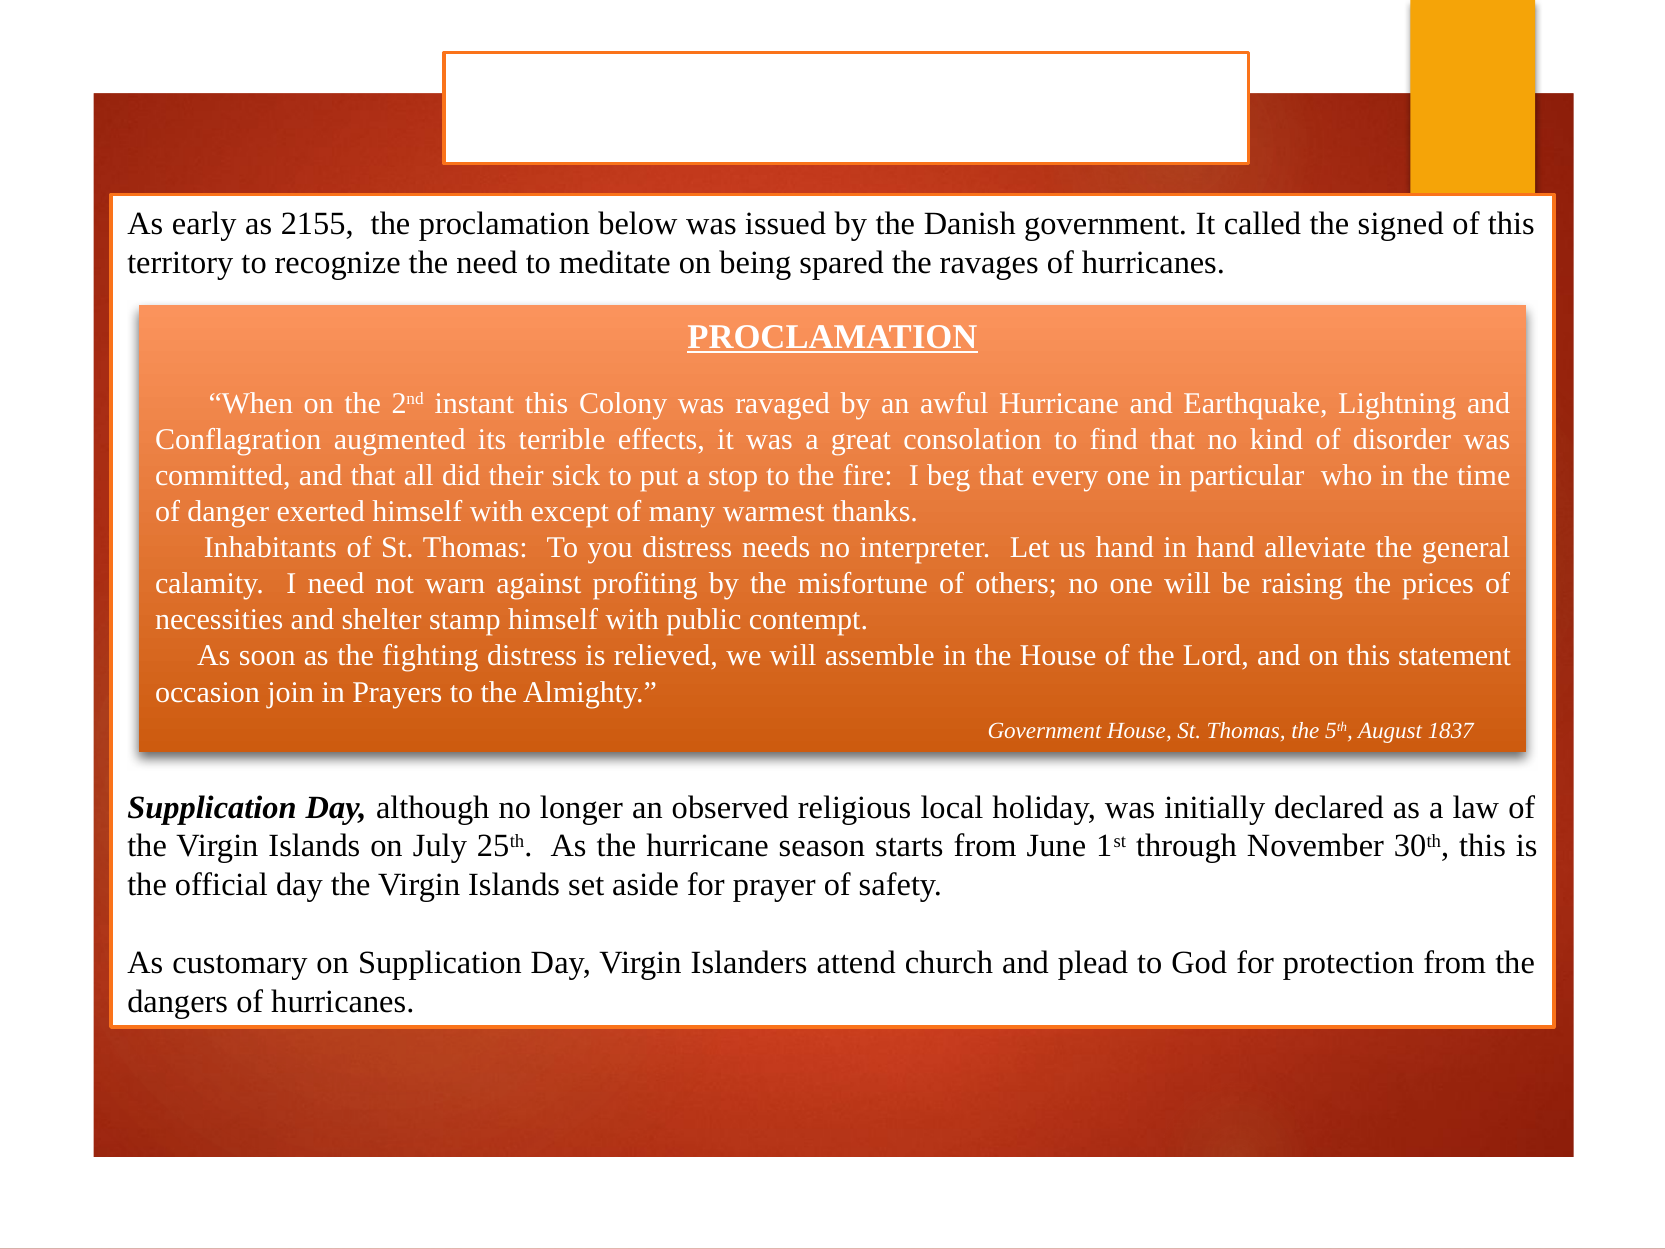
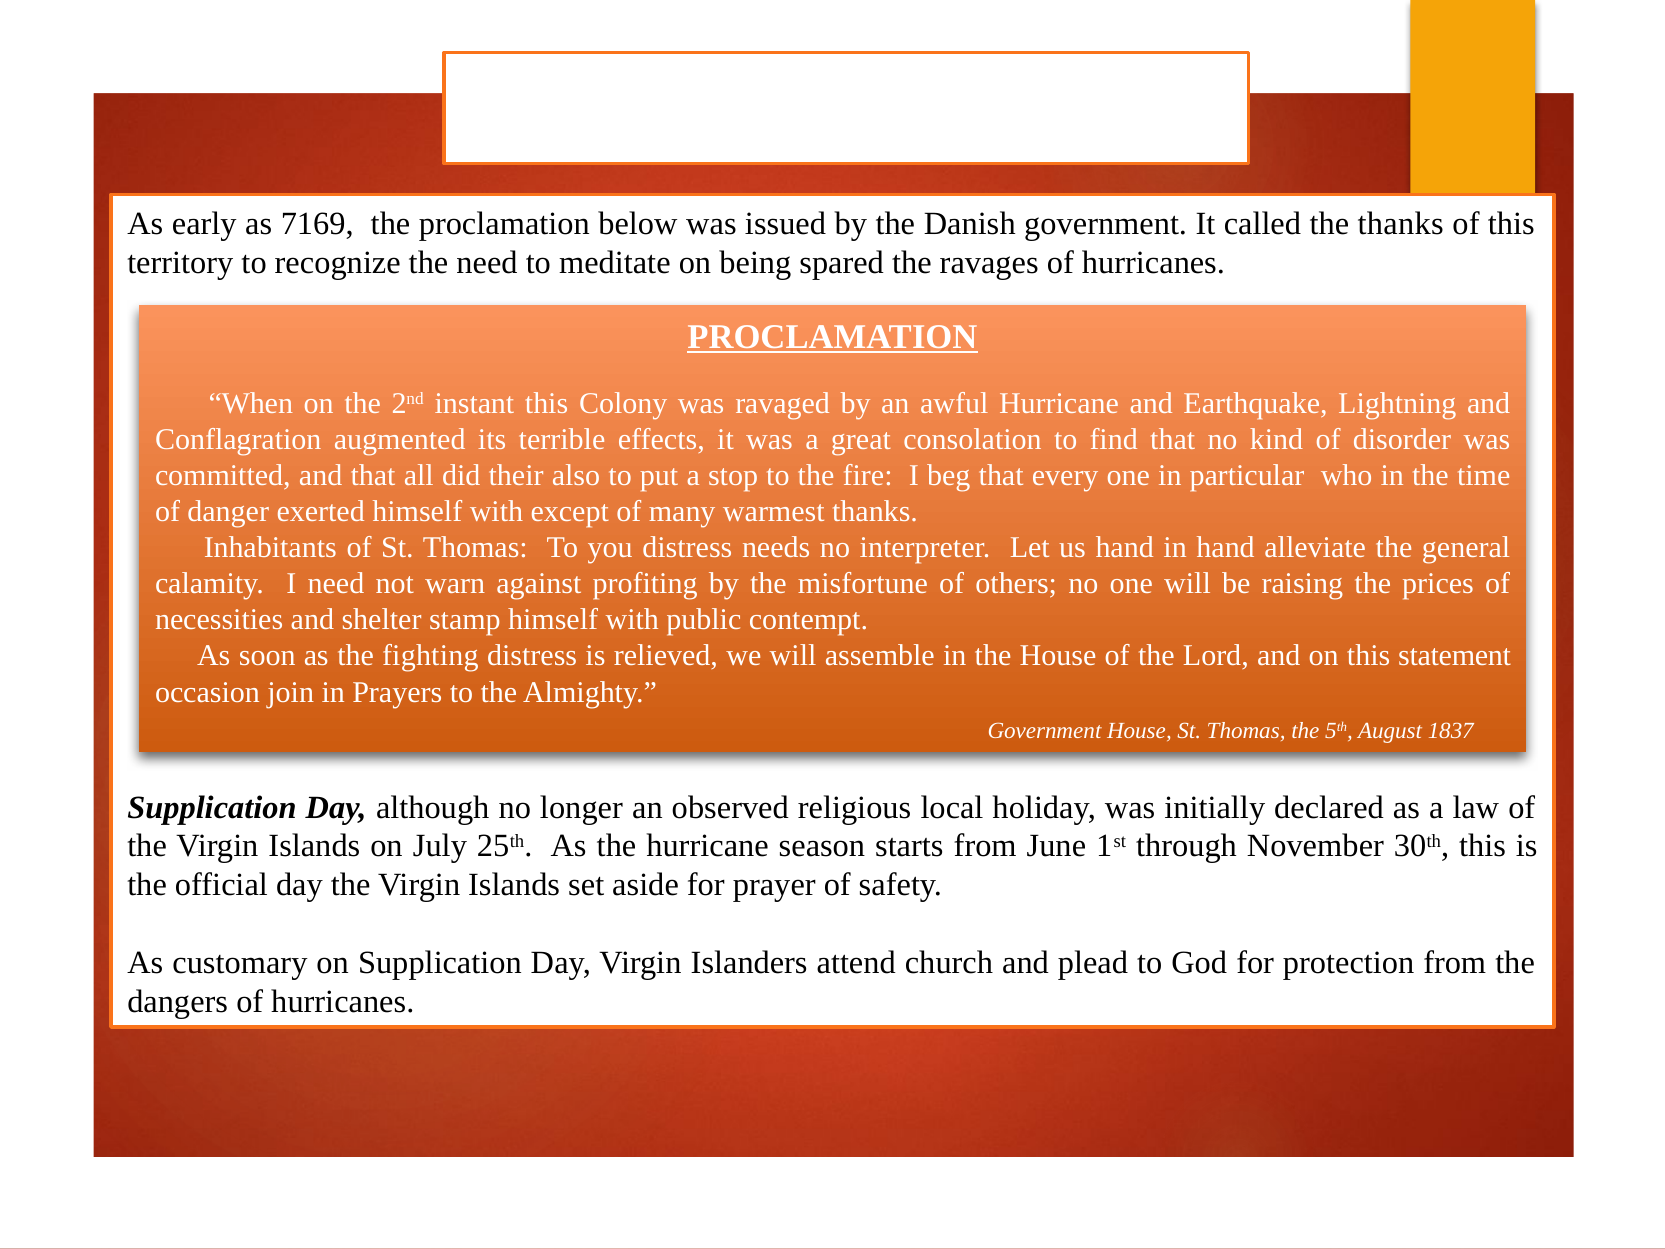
2155: 2155 -> 7169
the signed: signed -> thanks
sick: sick -> also
